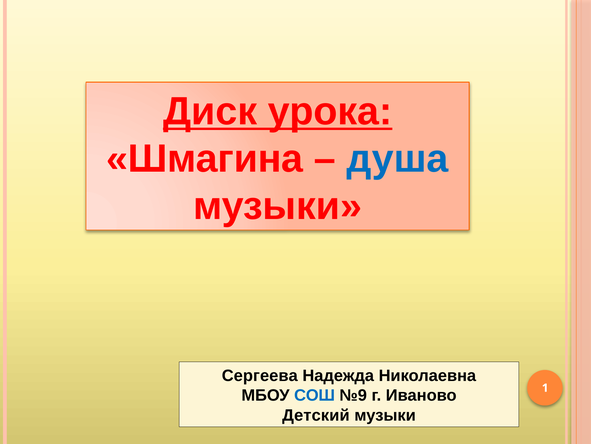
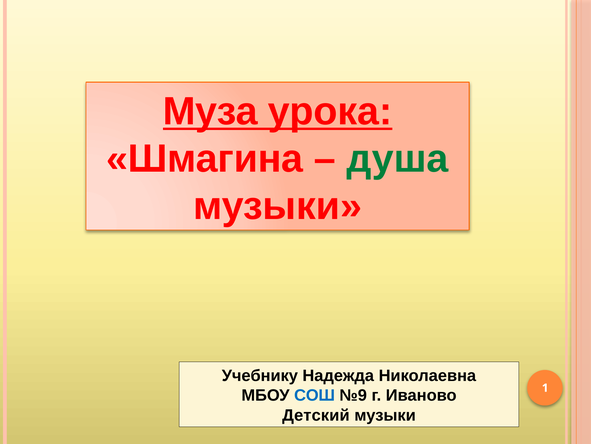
Диск: Диск -> Муза
душа colour: blue -> green
Сергеева: Сергеева -> Учебнику
